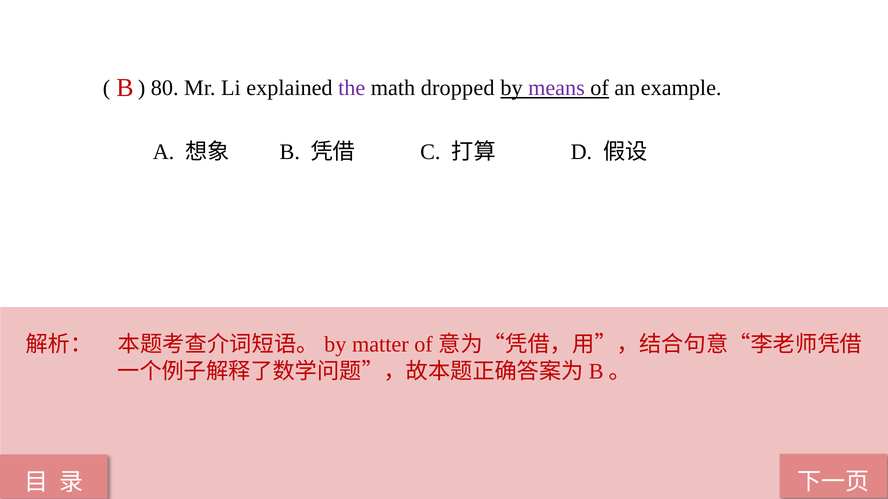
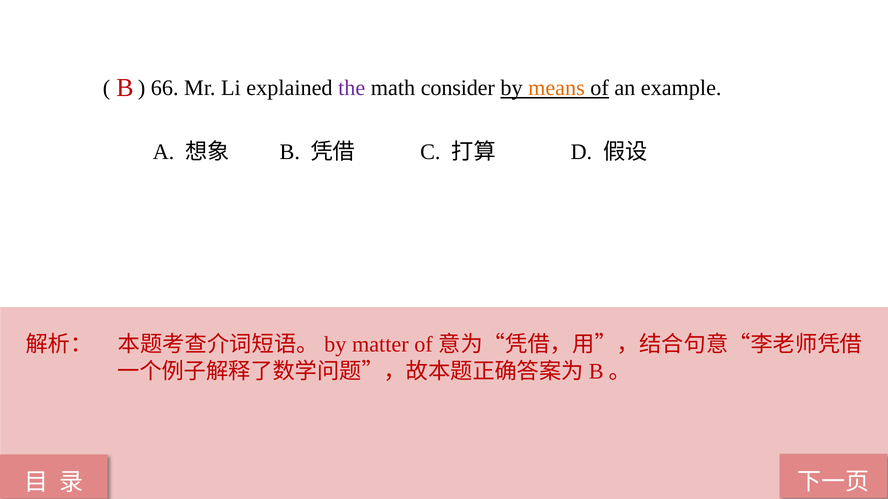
80: 80 -> 66
dropped: dropped -> consider
means colour: purple -> orange
